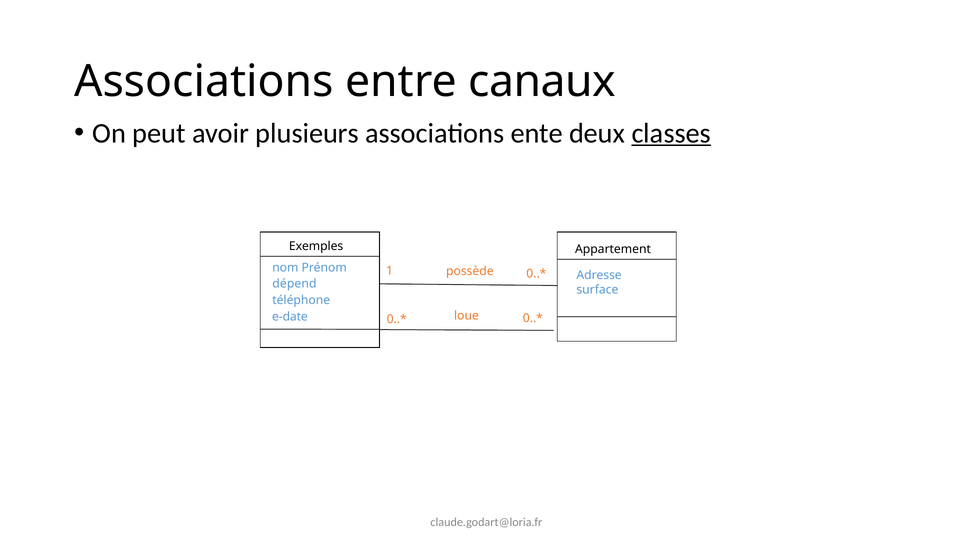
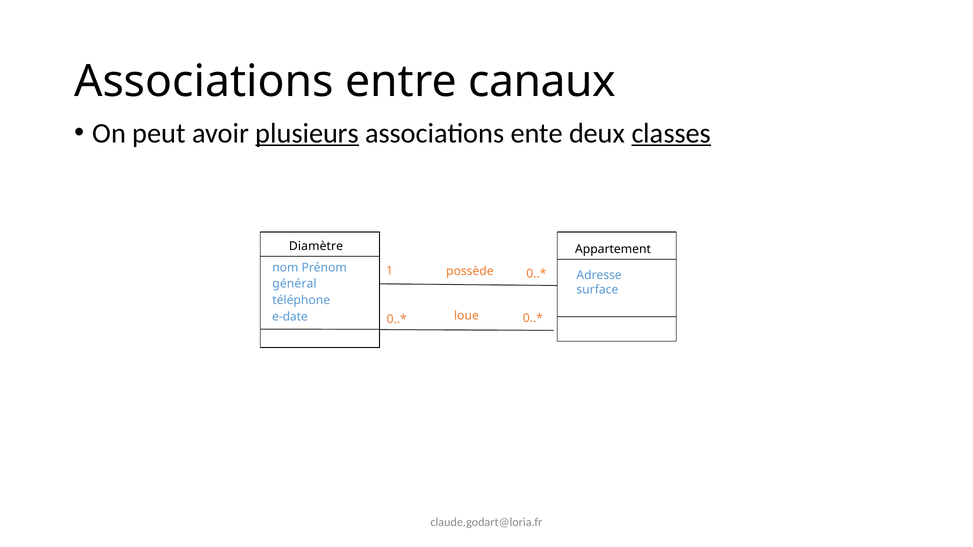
plusieurs underline: none -> present
Exemples: Exemples -> Diamètre
dépend: dépend -> général
